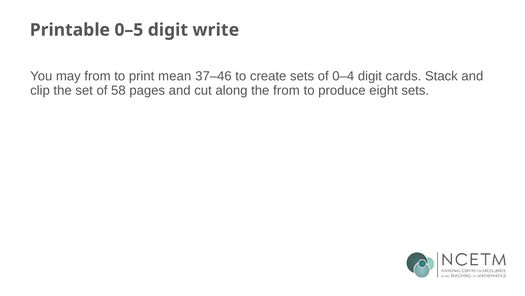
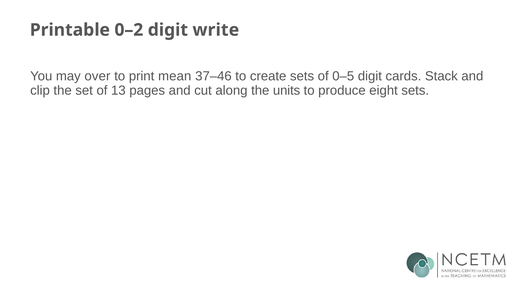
0–5: 0–5 -> 0–2
may from: from -> over
0–4: 0–4 -> 0–5
58: 58 -> 13
the from: from -> units
